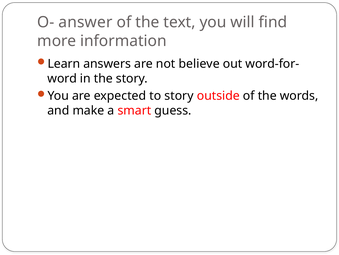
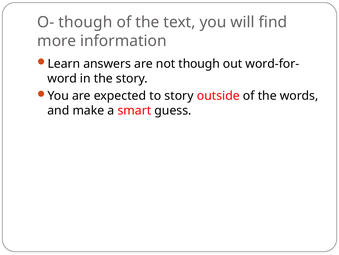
O- answer: answer -> though
not believe: believe -> though
